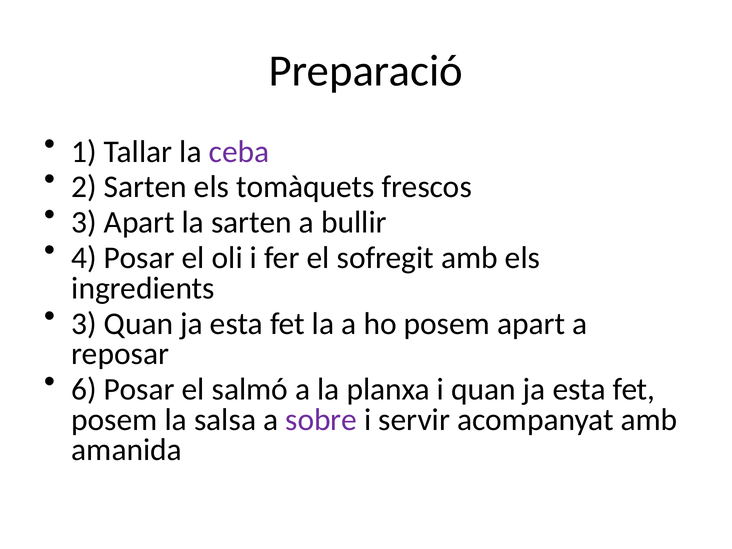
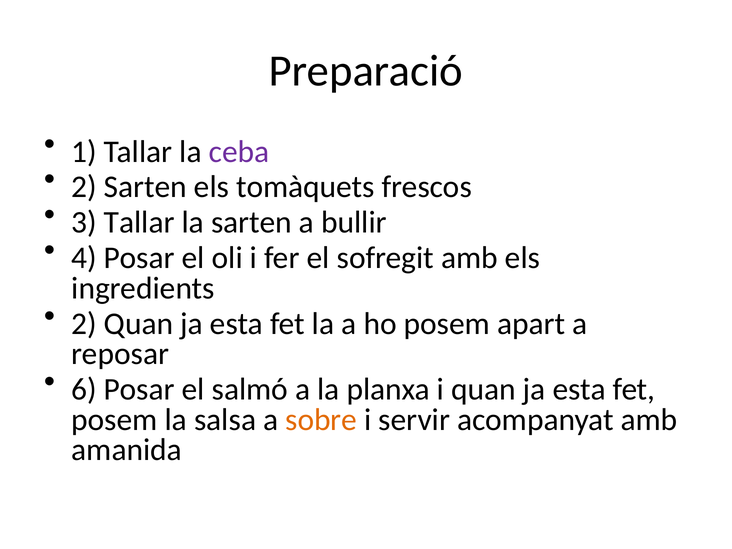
3 Apart: Apart -> Tallar
3 at (84, 324): 3 -> 2
sobre colour: purple -> orange
